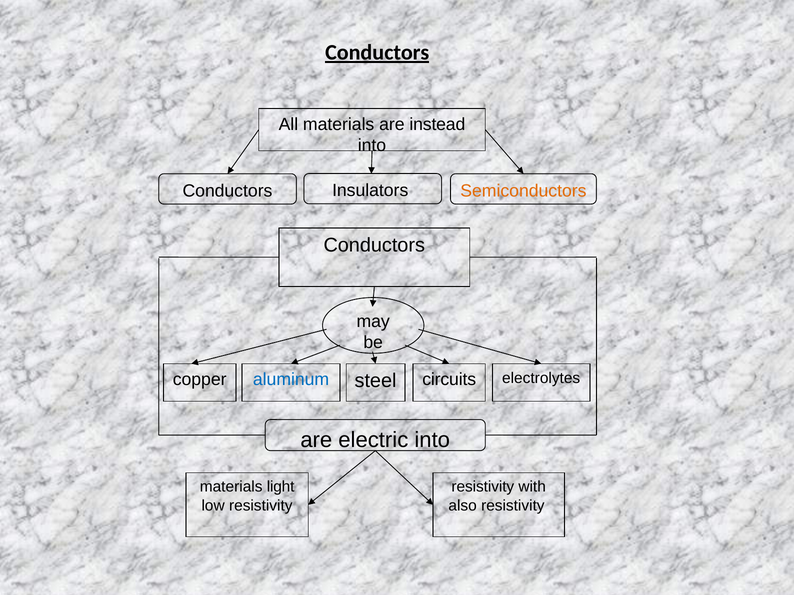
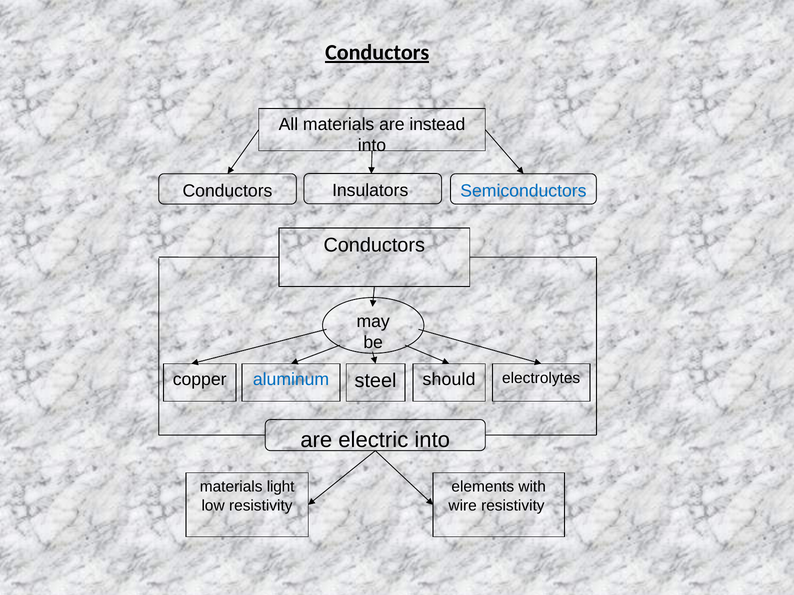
Semiconductors colour: orange -> blue
circuits: circuits -> should
resistivity at (483, 487): resistivity -> elements
also: also -> wire
